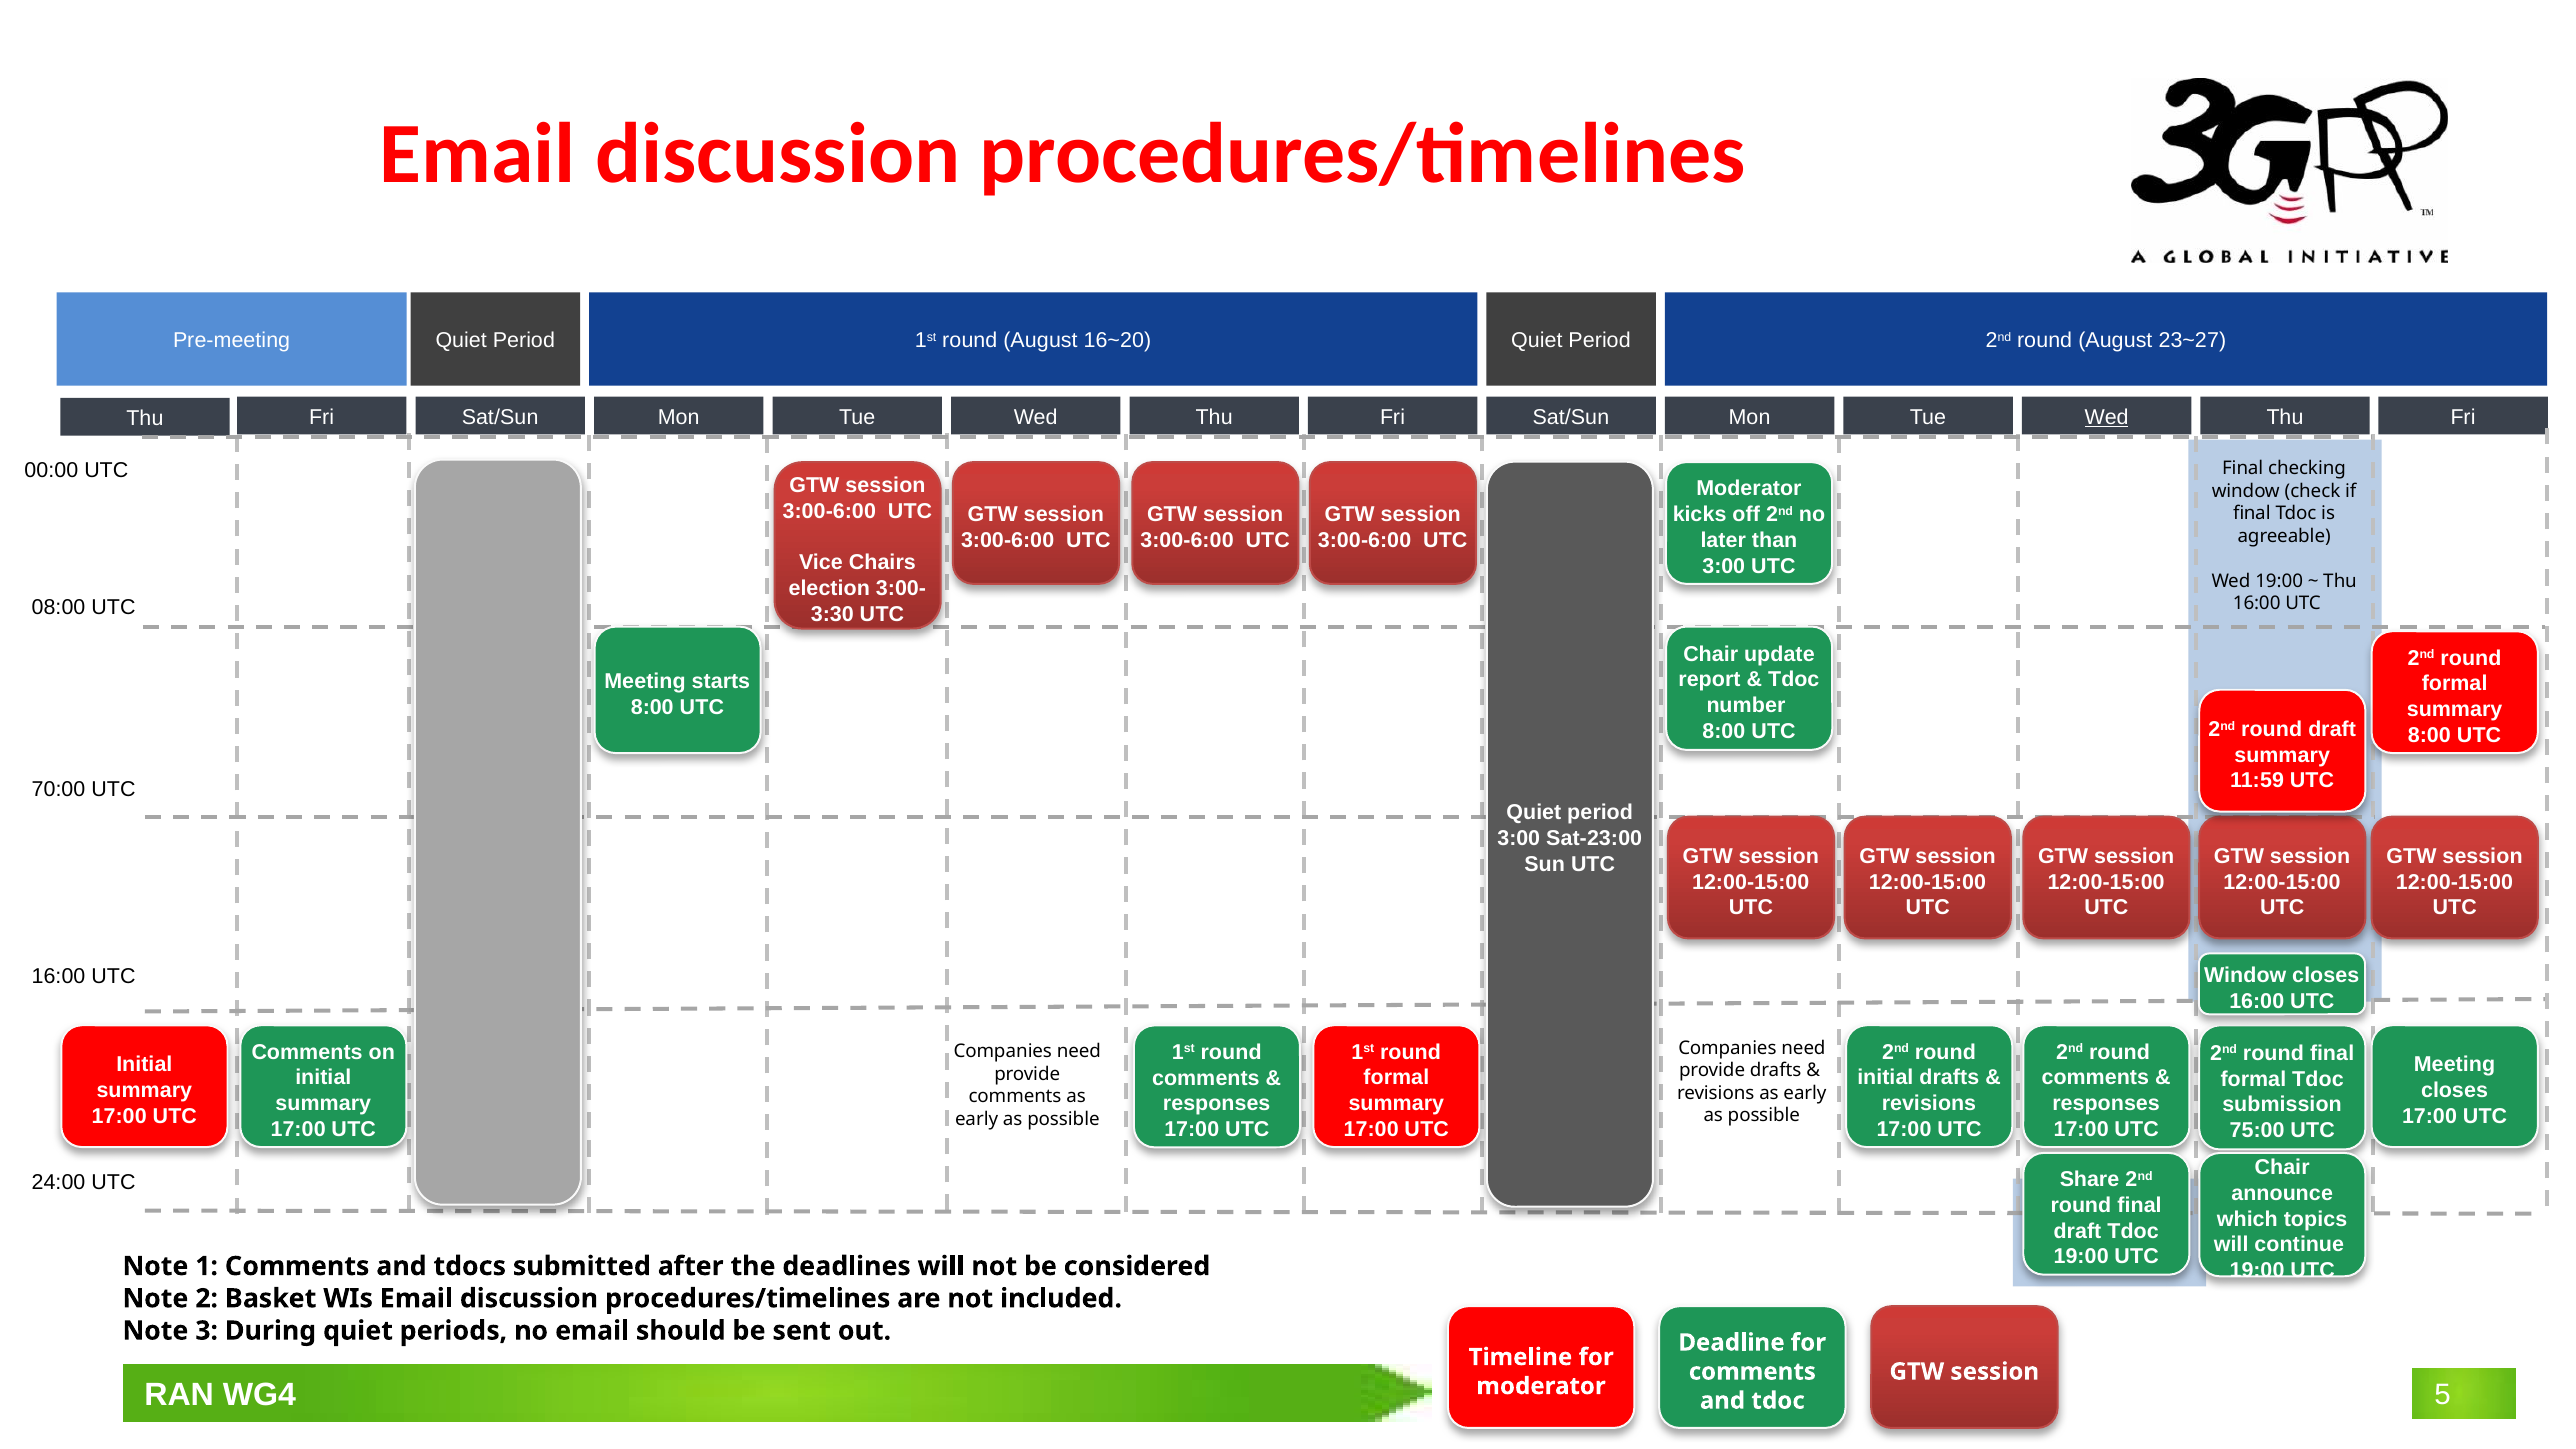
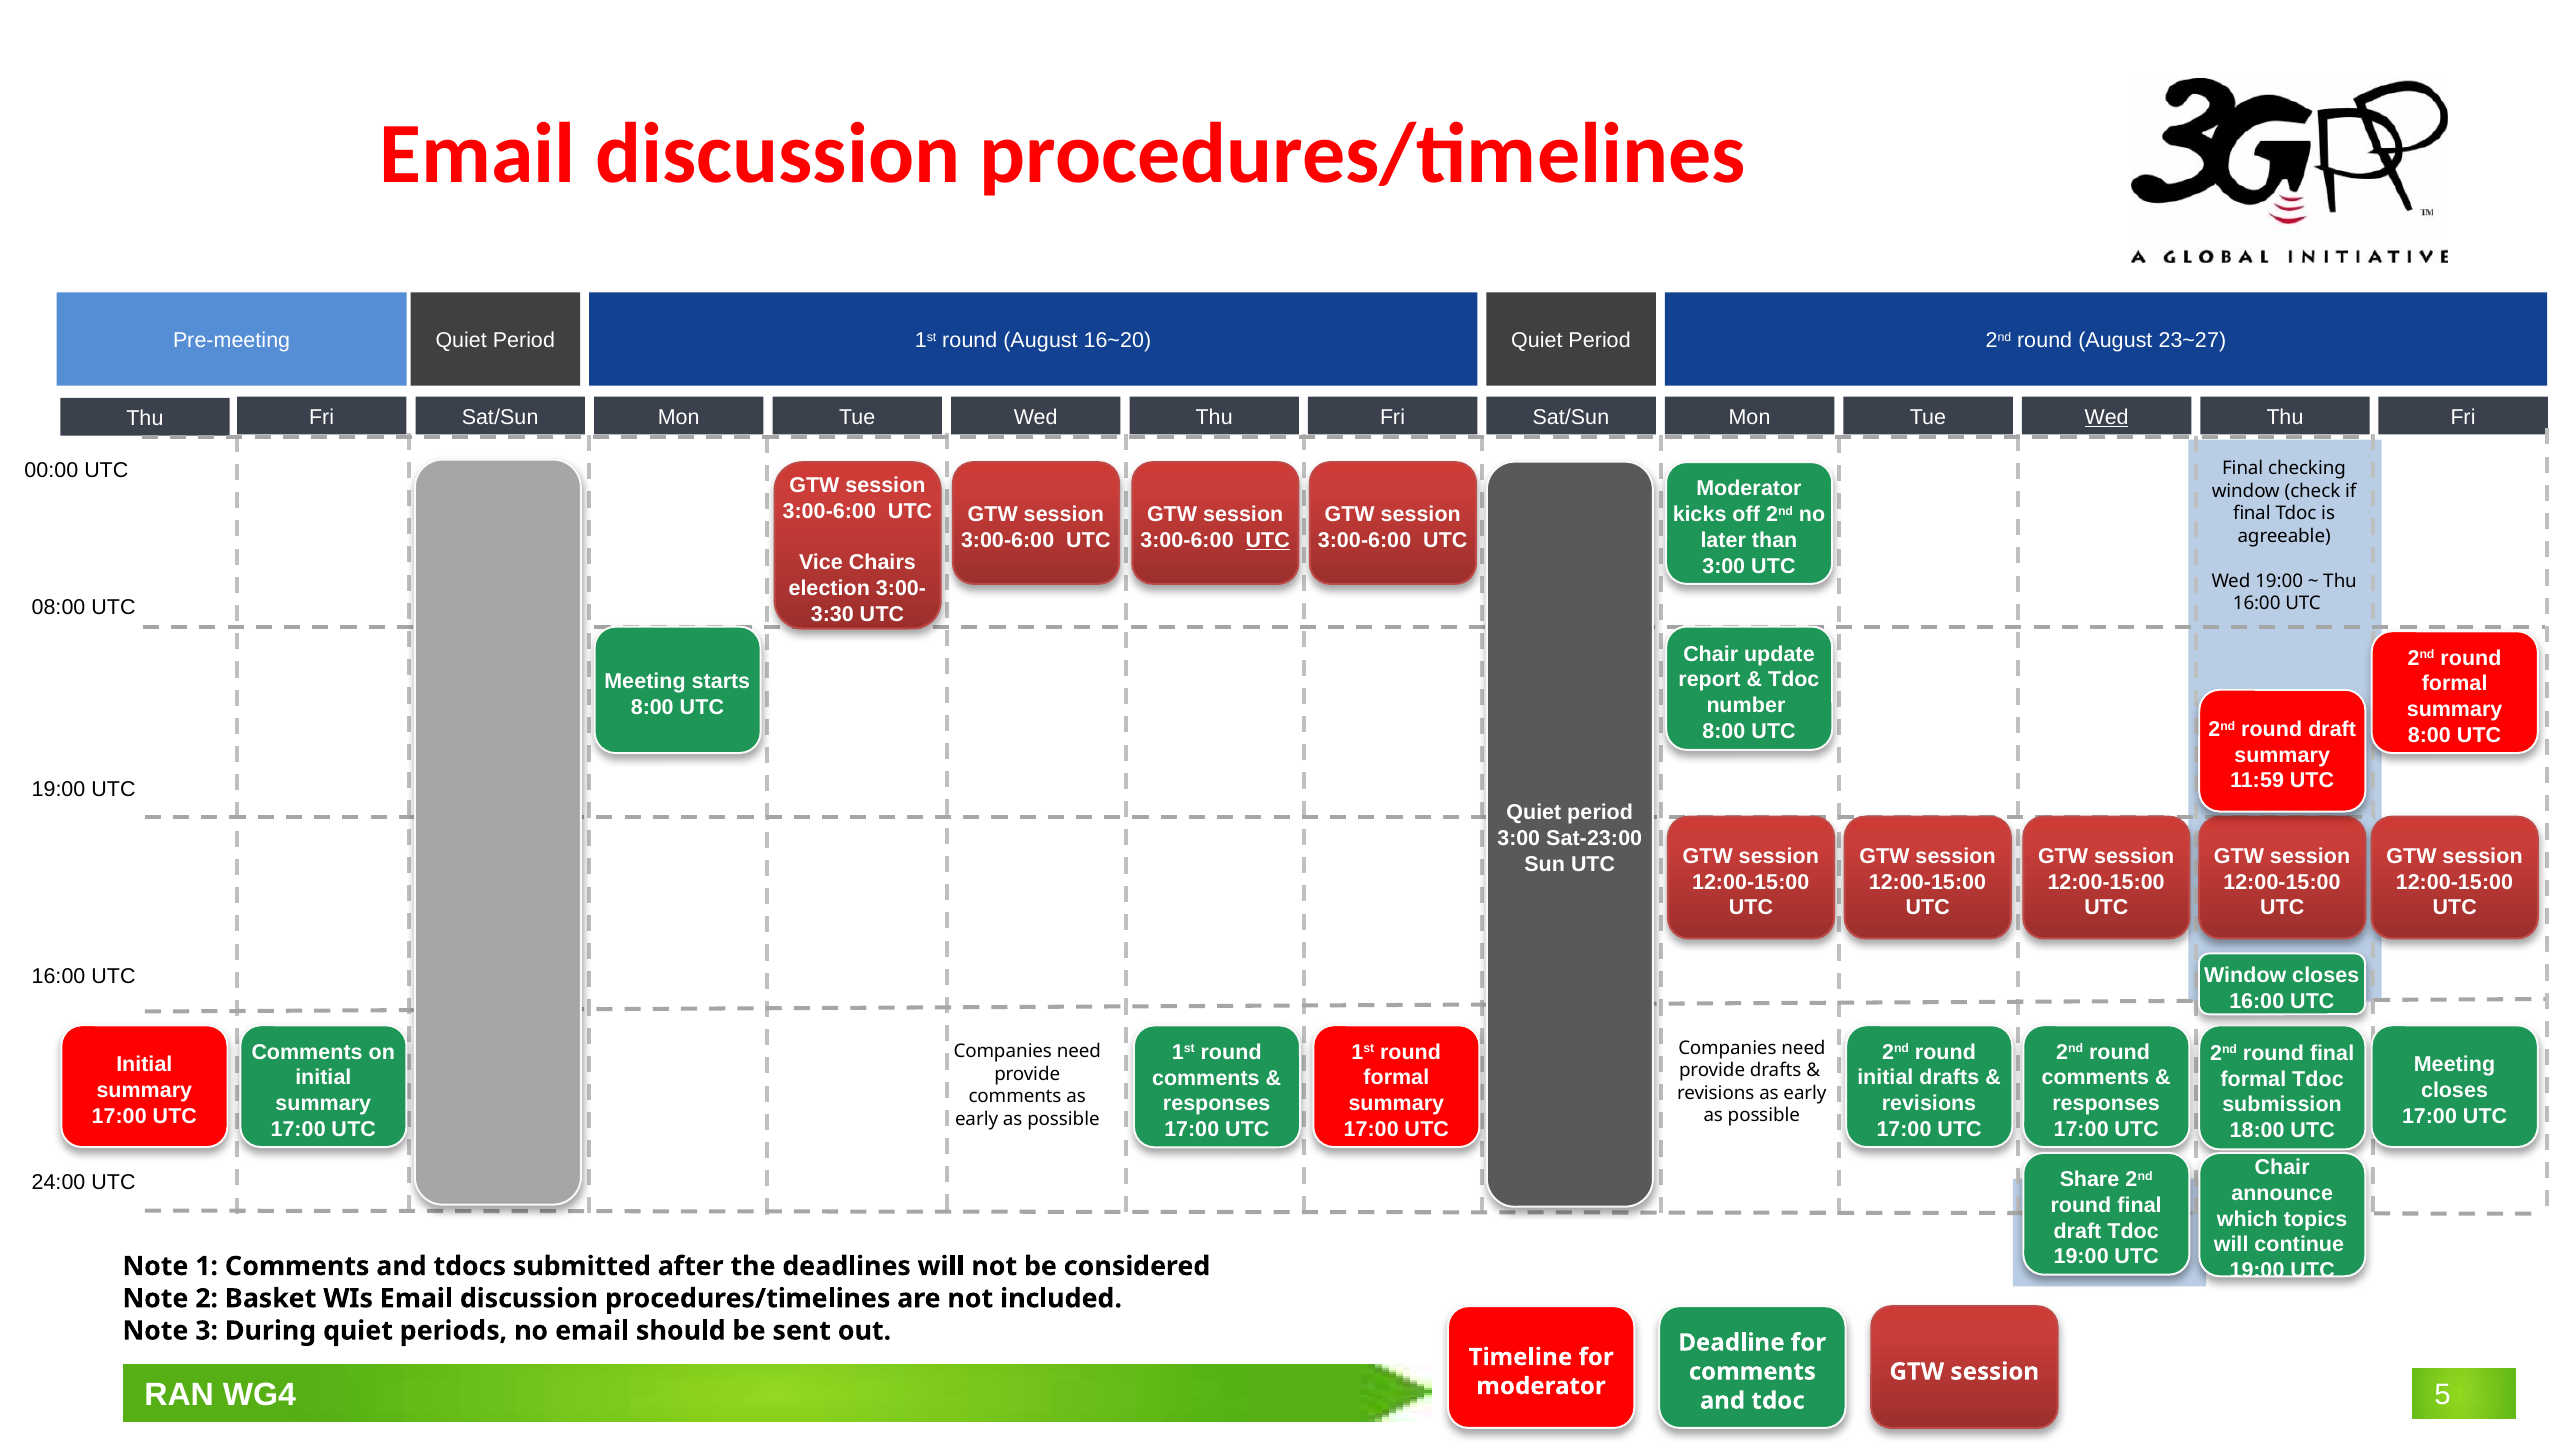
UTC at (1268, 540) underline: none -> present
70:00 at (58, 789): 70:00 -> 19:00
75:00: 75:00 -> 18:00
